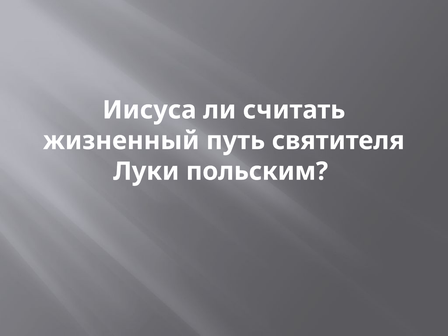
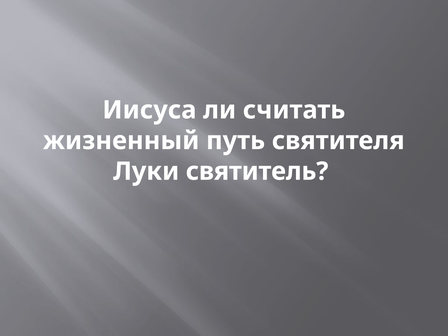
польским: польским -> святитель
